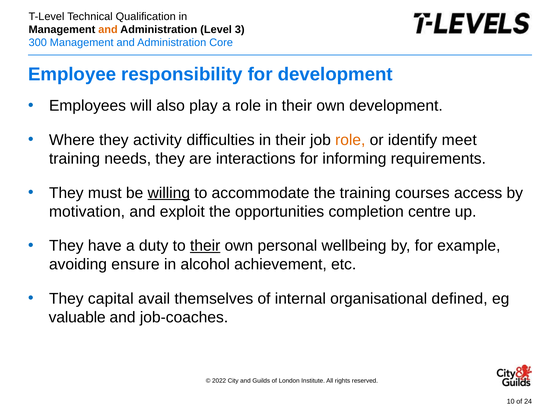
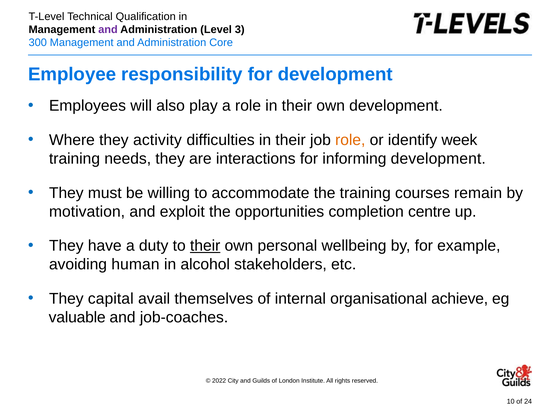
and at (108, 30) colour: orange -> purple
meet: meet -> week
informing requirements: requirements -> development
willing underline: present -> none
access: access -> remain
ensure: ensure -> human
achievement: achievement -> stakeholders
defined: defined -> achieve
